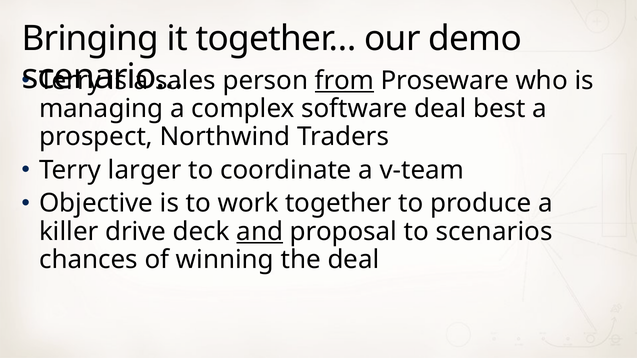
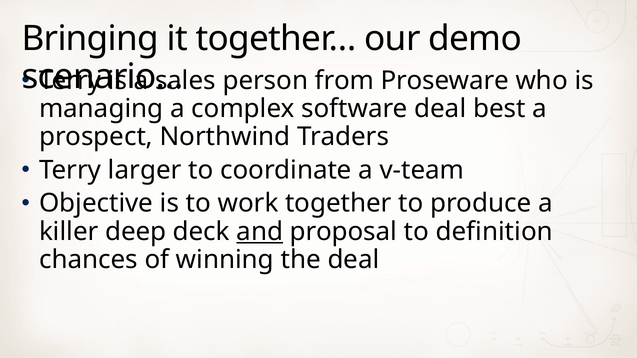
from underline: present -> none
drive: drive -> deep
scenarios: scenarios -> definition
